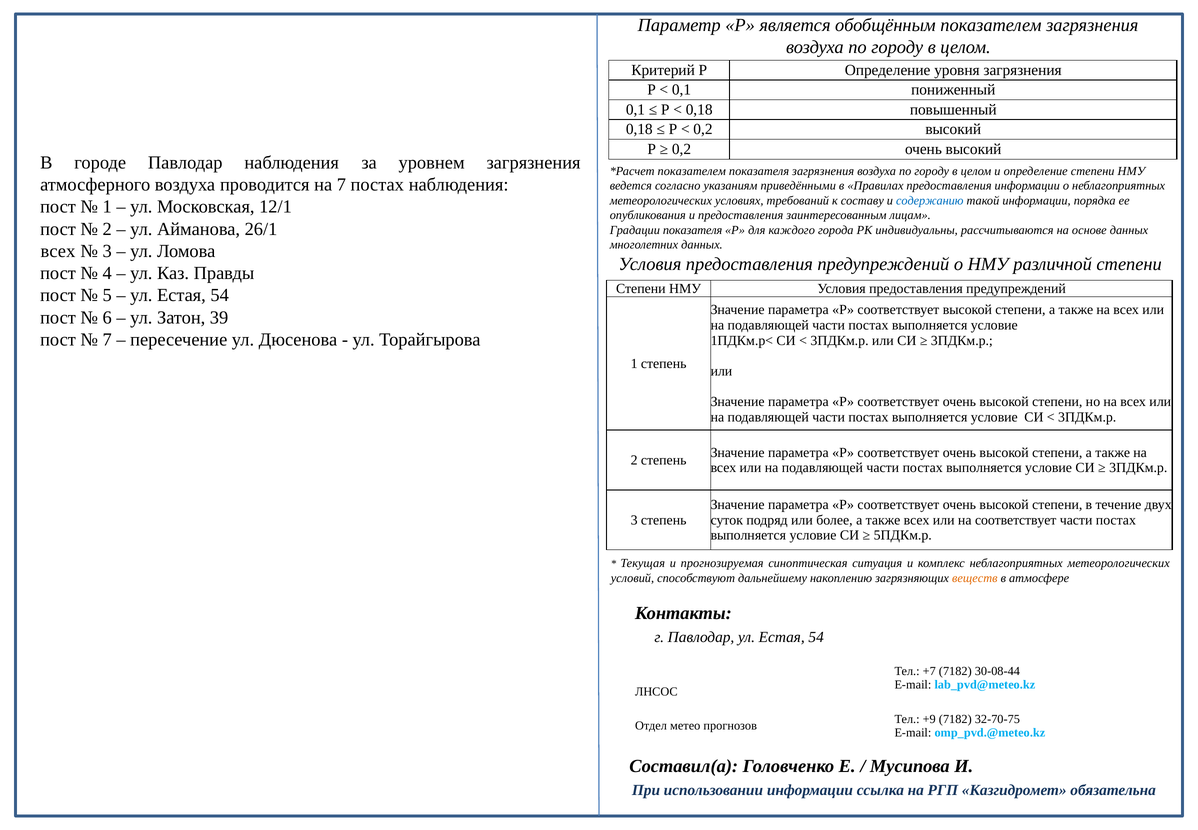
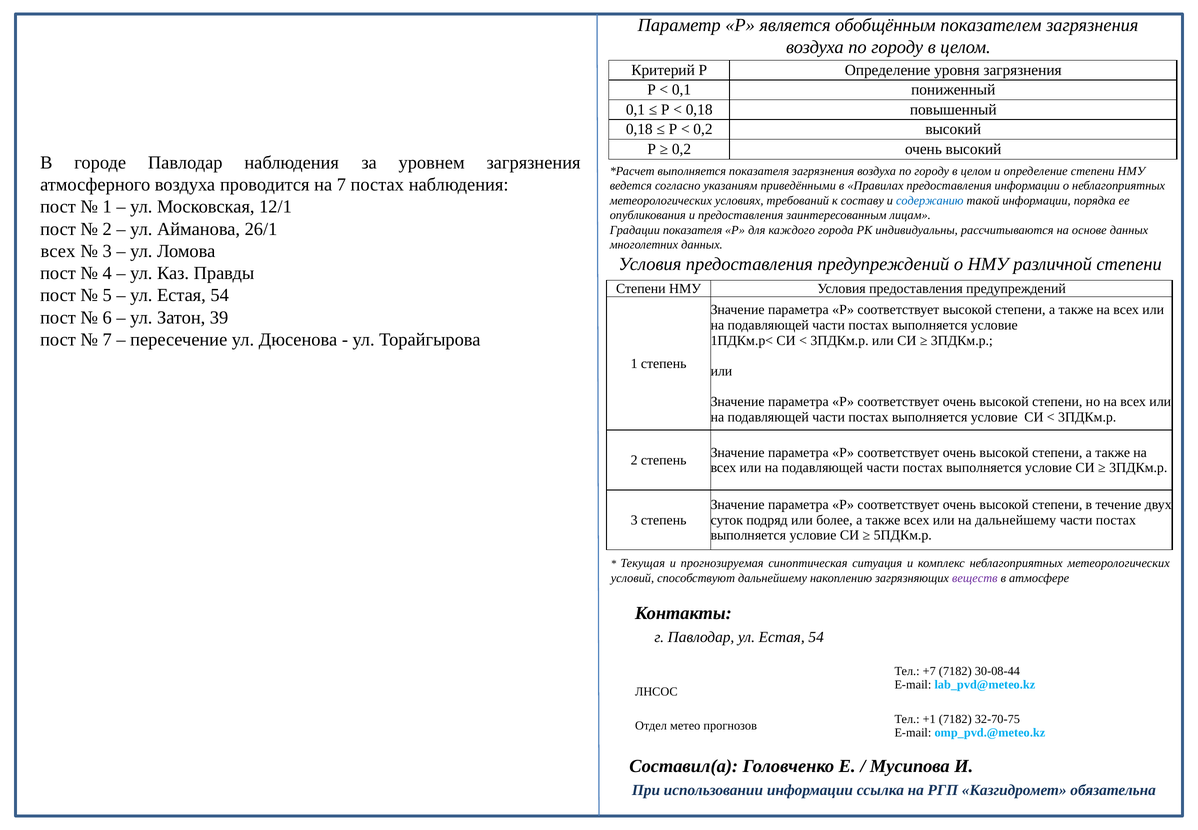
показателем at (692, 171): показателем -> выполняется
на соответствует: соответствует -> дальнейшему
веществ colour: orange -> purple
+9: +9 -> +1
